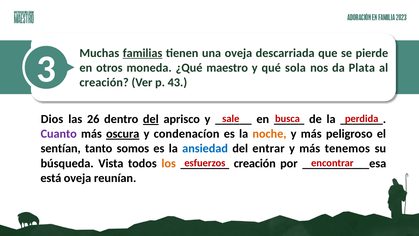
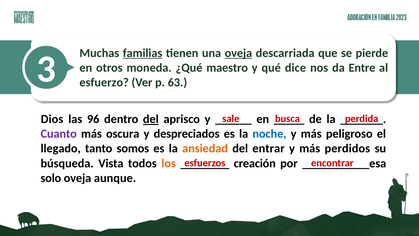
oveja at (238, 53) underline: none -> present
sola: sola -> dice
Plata: Plata -> Entre
creación at (104, 82): creación -> esfuerzo
43: 43 -> 63
26: 26 -> 96
oscura underline: present -> none
condenacíon: condenacíon -> despreciados
noche colour: orange -> blue
sentían: sentían -> llegado
ansiedad colour: blue -> orange
tenemos: tenemos -> perdidos
está: está -> solo
reunían: reunían -> aunque
